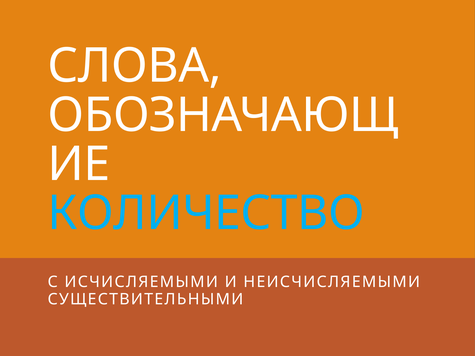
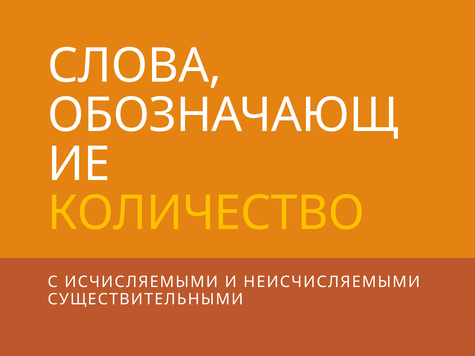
КОЛИЧЕСТВО colour: light blue -> yellow
